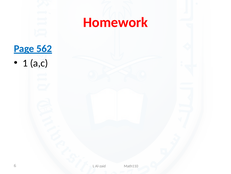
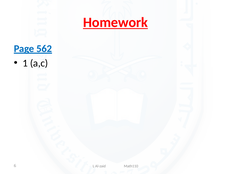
Homework underline: none -> present
